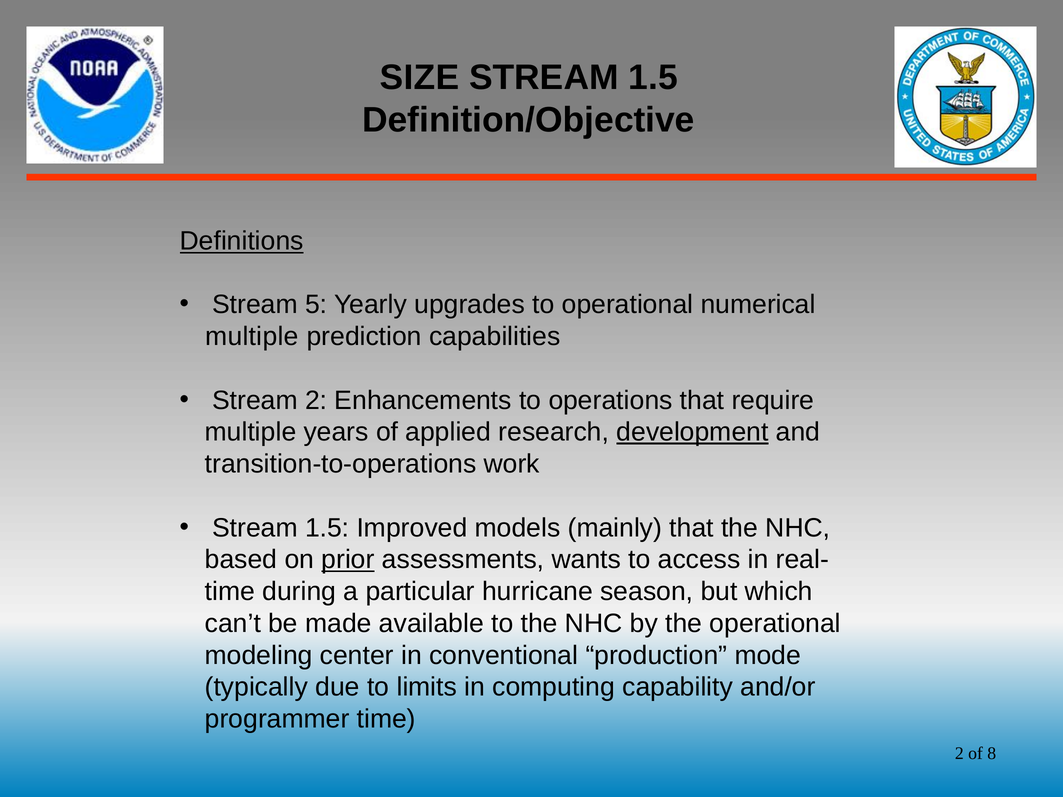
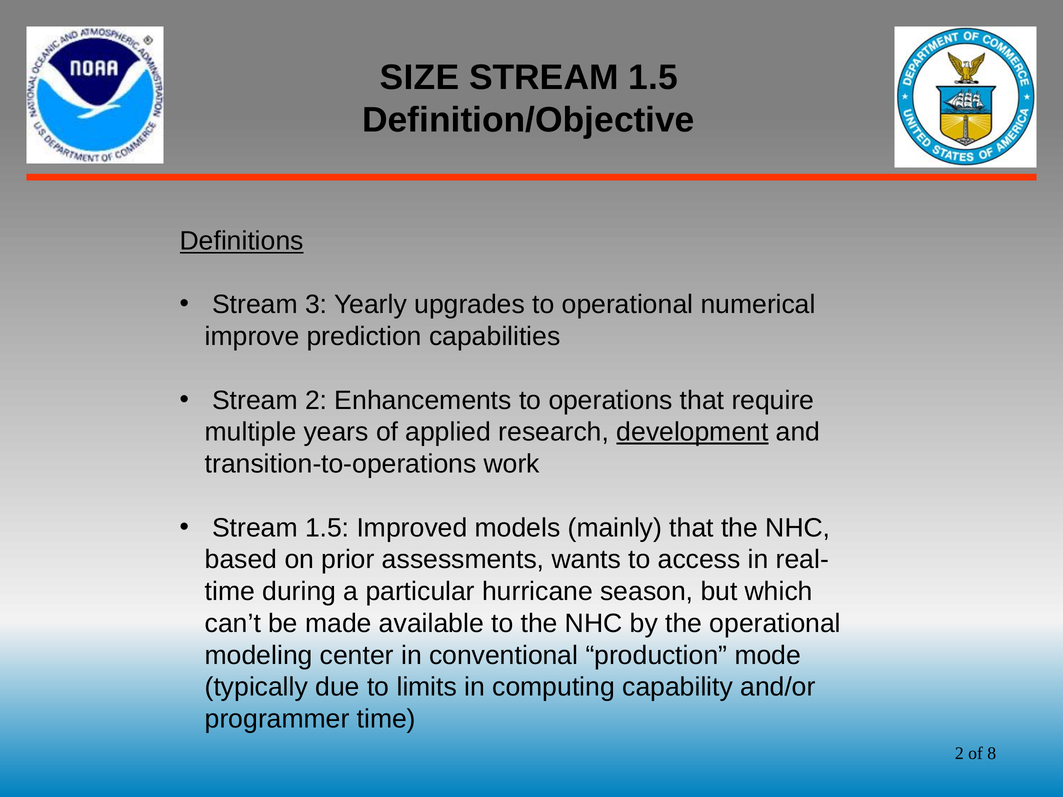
5: 5 -> 3
multiple at (252, 337): multiple -> improve
prior underline: present -> none
